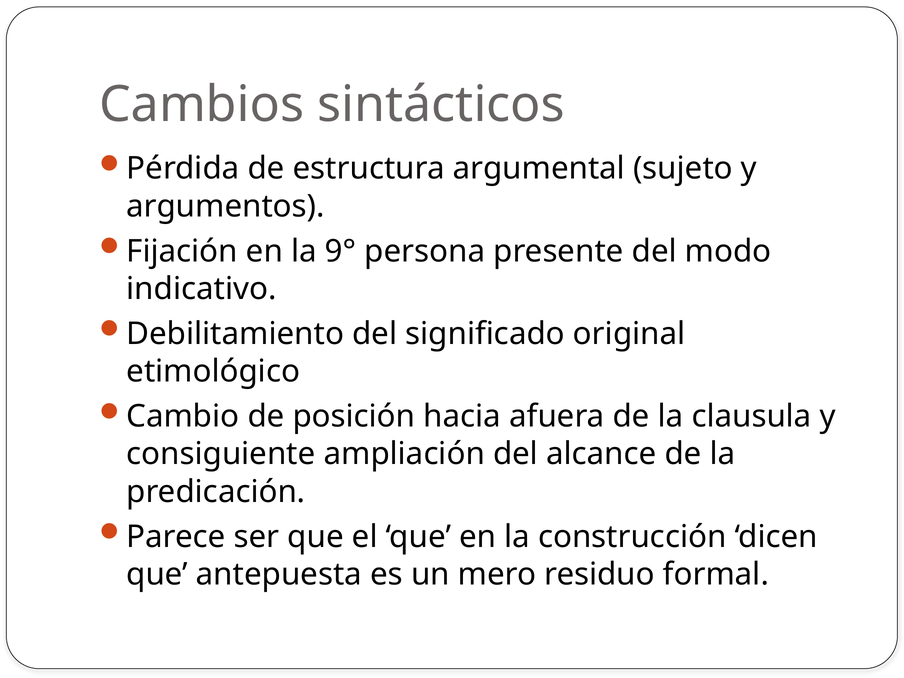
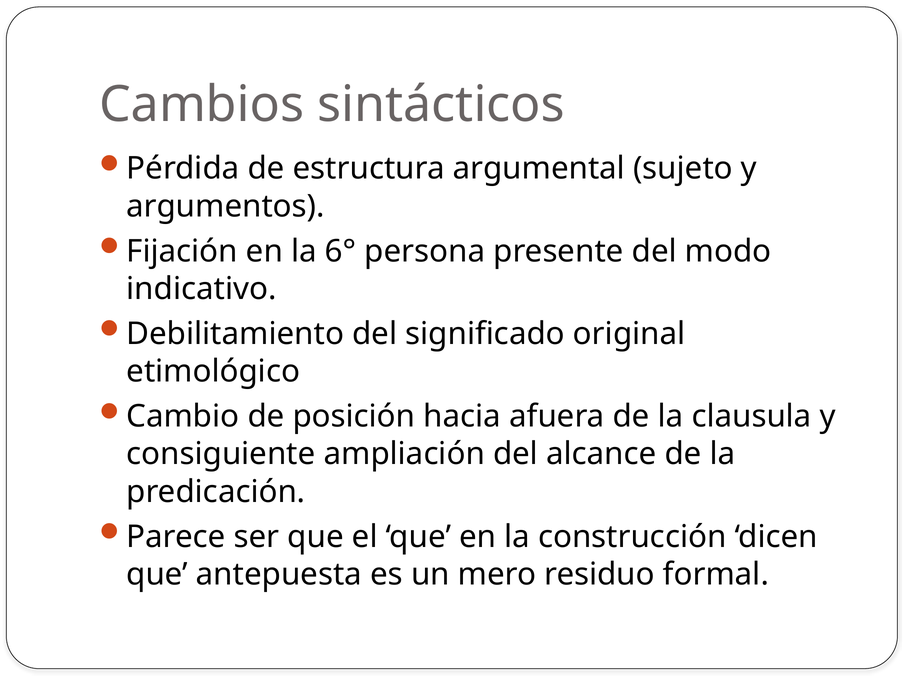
9°: 9° -> 6°
